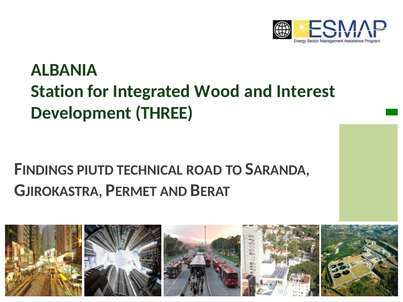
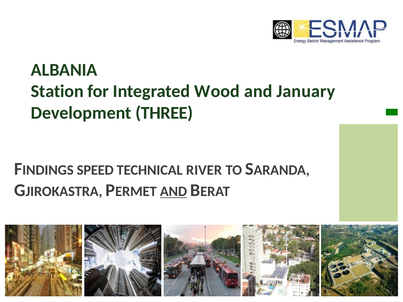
Interest: Interest -> January
PIUTD: PIUTD -> SPEED
ROAD: ROAD -> RIVER
AND at (174, 192) underline: none -> present
